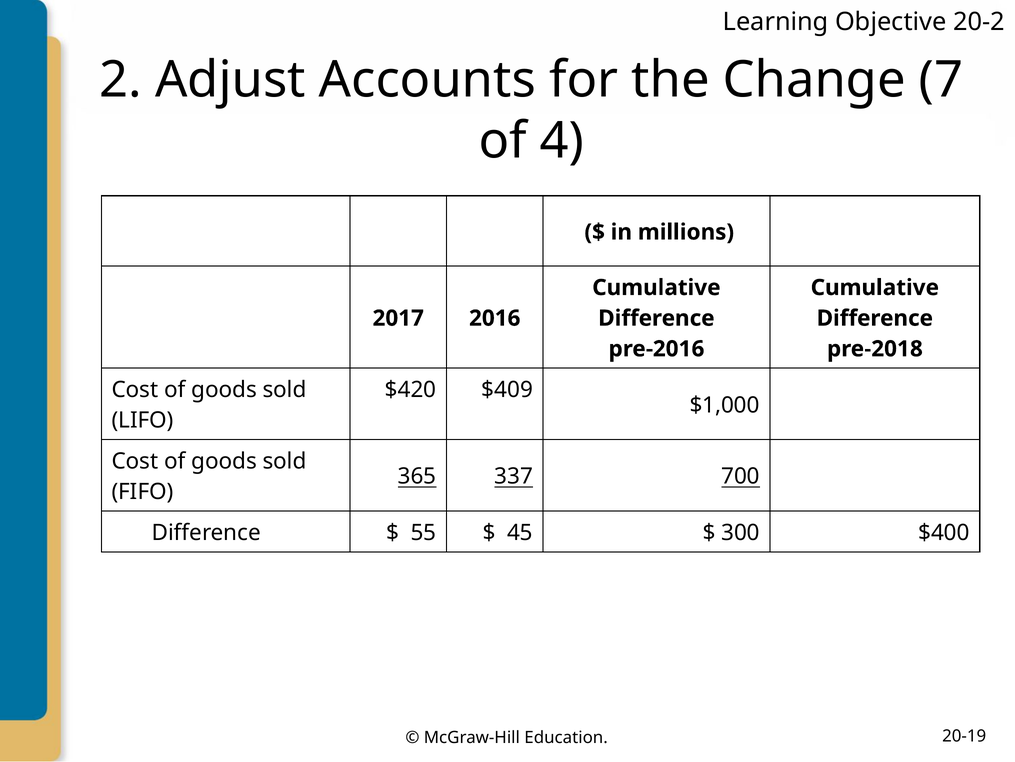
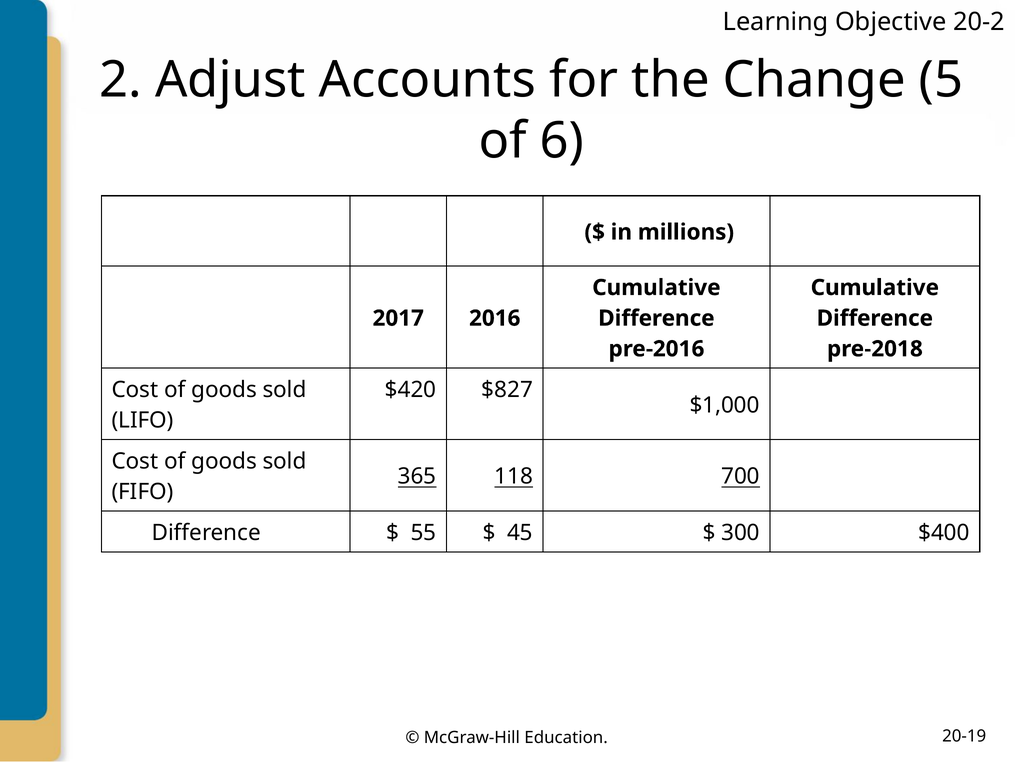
7: 7 -> 5
4: 4 -> 6
$409: $409 -> $827
337: 337 -> 118
